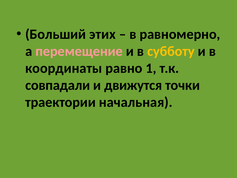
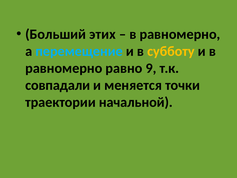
перемещение colour: pink -> light blue
координаты at (64, 68): координаты -> равномерно
1: 1 -> 9
движутся: движутся -> меняется
начальная: начальная -> начальной
